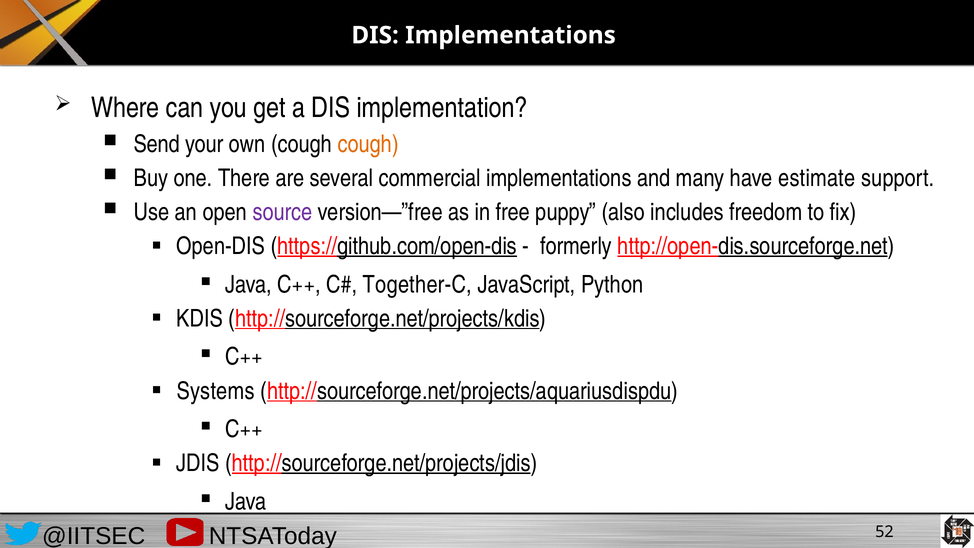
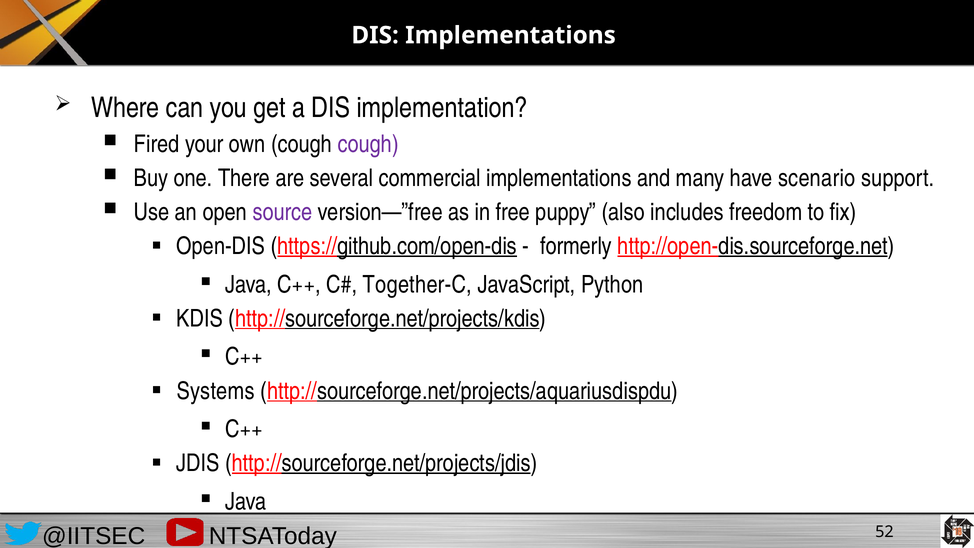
Send: Send -> Fired
cough at (368, 144) colour: orange -> purple
estimate: estimate -> scenario
